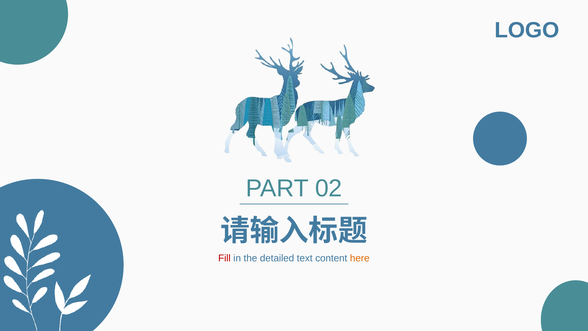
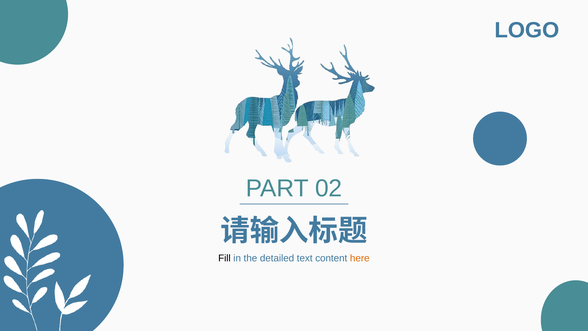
Fill colour: red -> black
